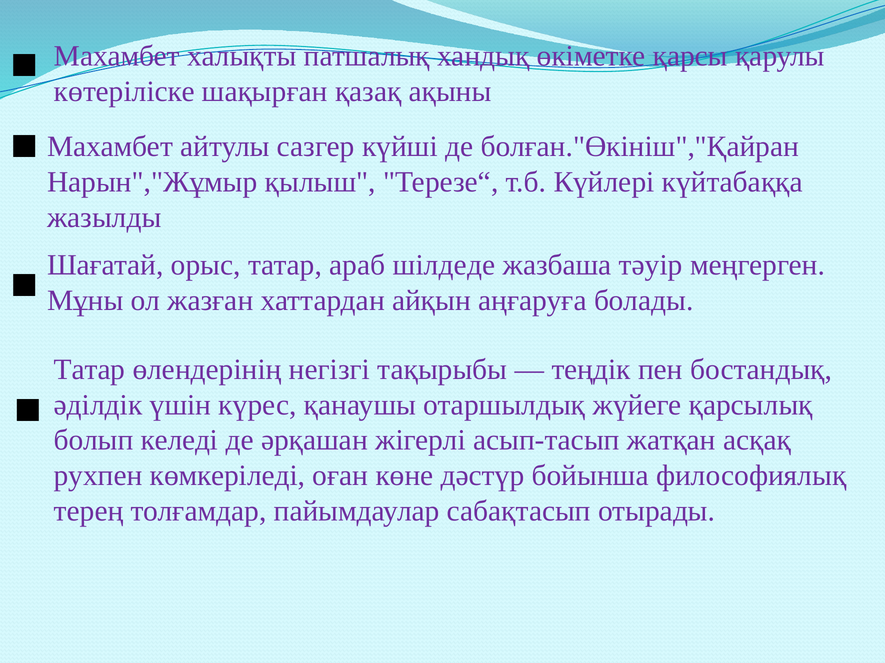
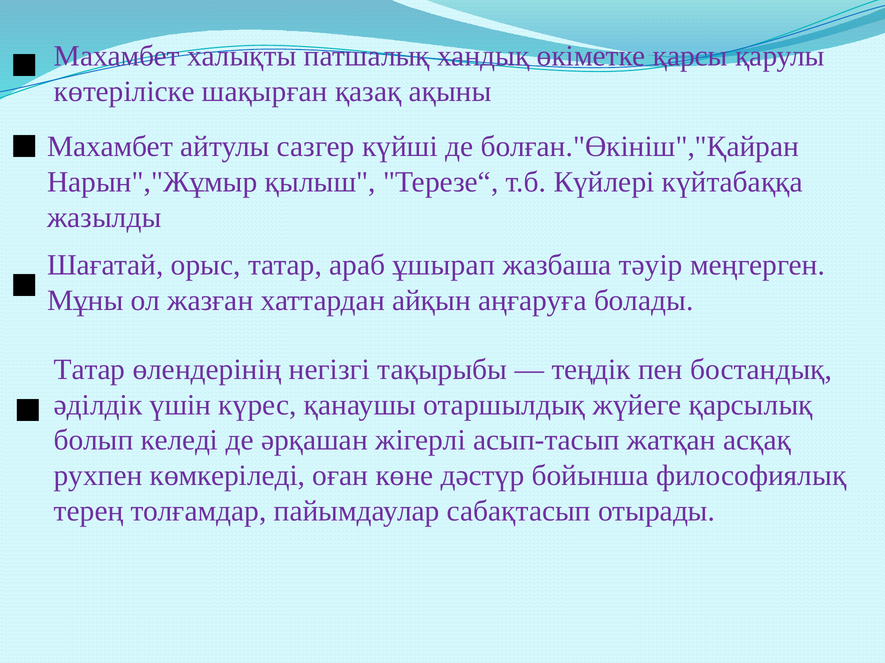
шілдеде: шілдеде -> ұшырап
